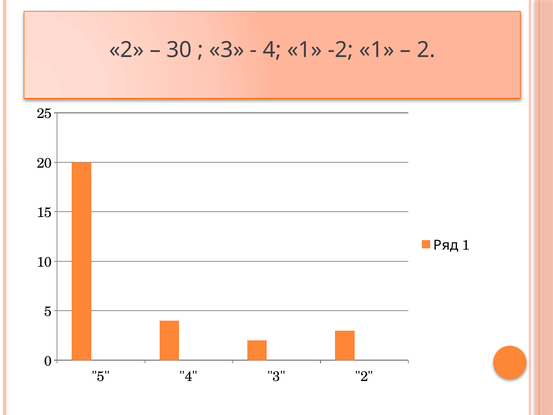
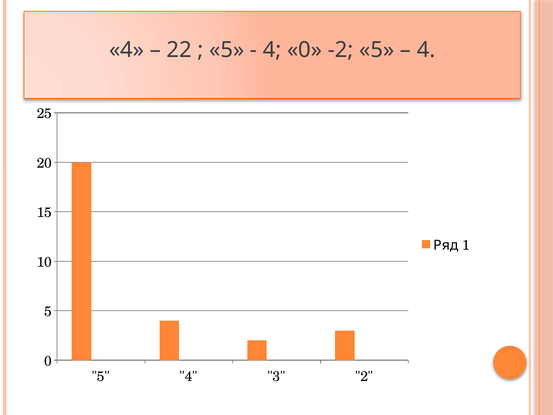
2 at (127, 50): 2 -> 4
30: 30 -> 22
3 at (227, 50): 3 -> 5
4 1: 1 -> 0
-2 1: 1 -> 5
2 at (426, 50): 2 -> 4
